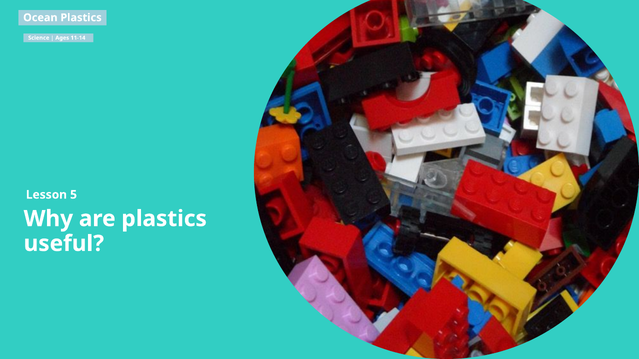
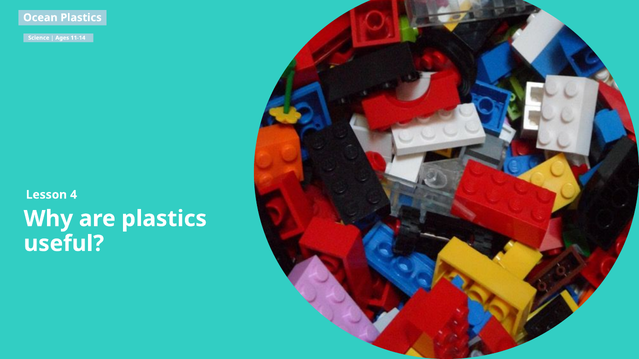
5: 5 -> 4
